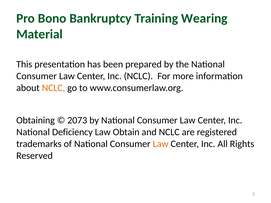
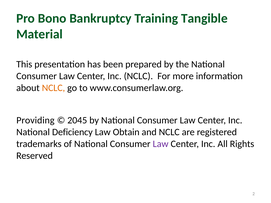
Wearing: Wearing -> Tangible
Obtaining: Obtaining -> Providing
2073: 2073 -> 2045
Law at (161, 144) colour: orange -> purple
